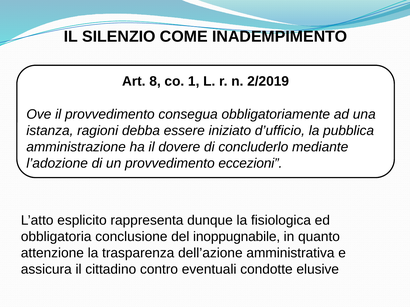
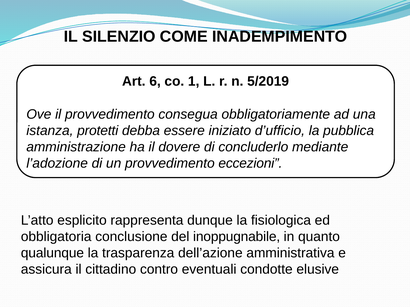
8: 8 -> 6
2/2019: 2/2019 -> 5/2019
ragioni: ragioni -> protetti
attenzione: attenzione -> qualunque
